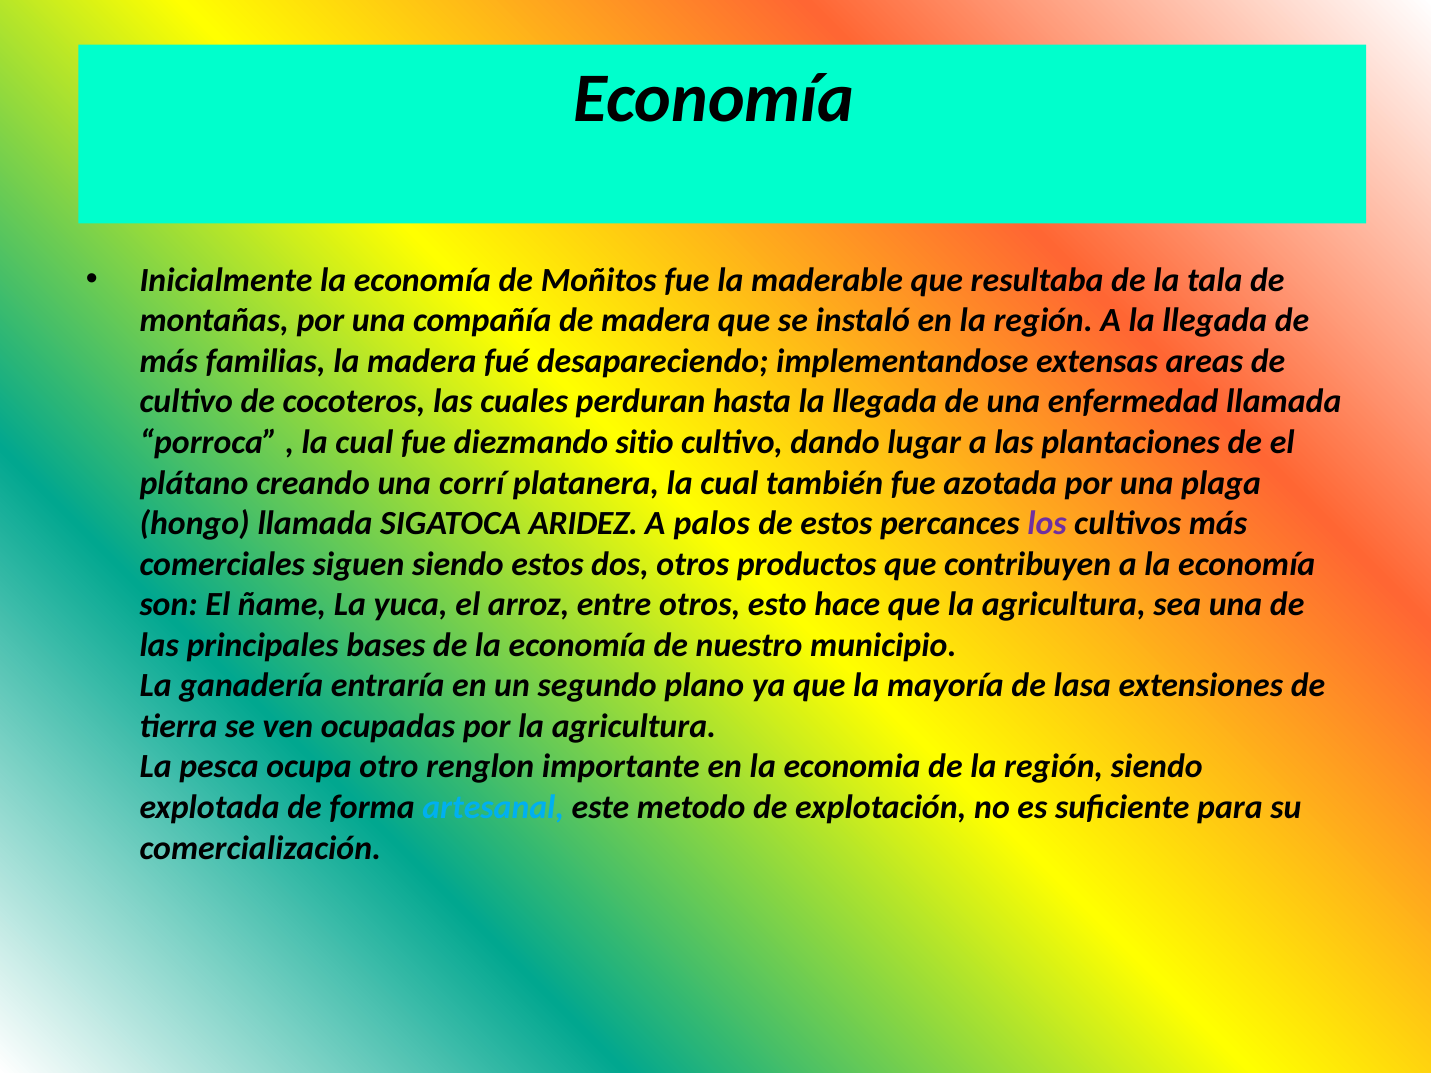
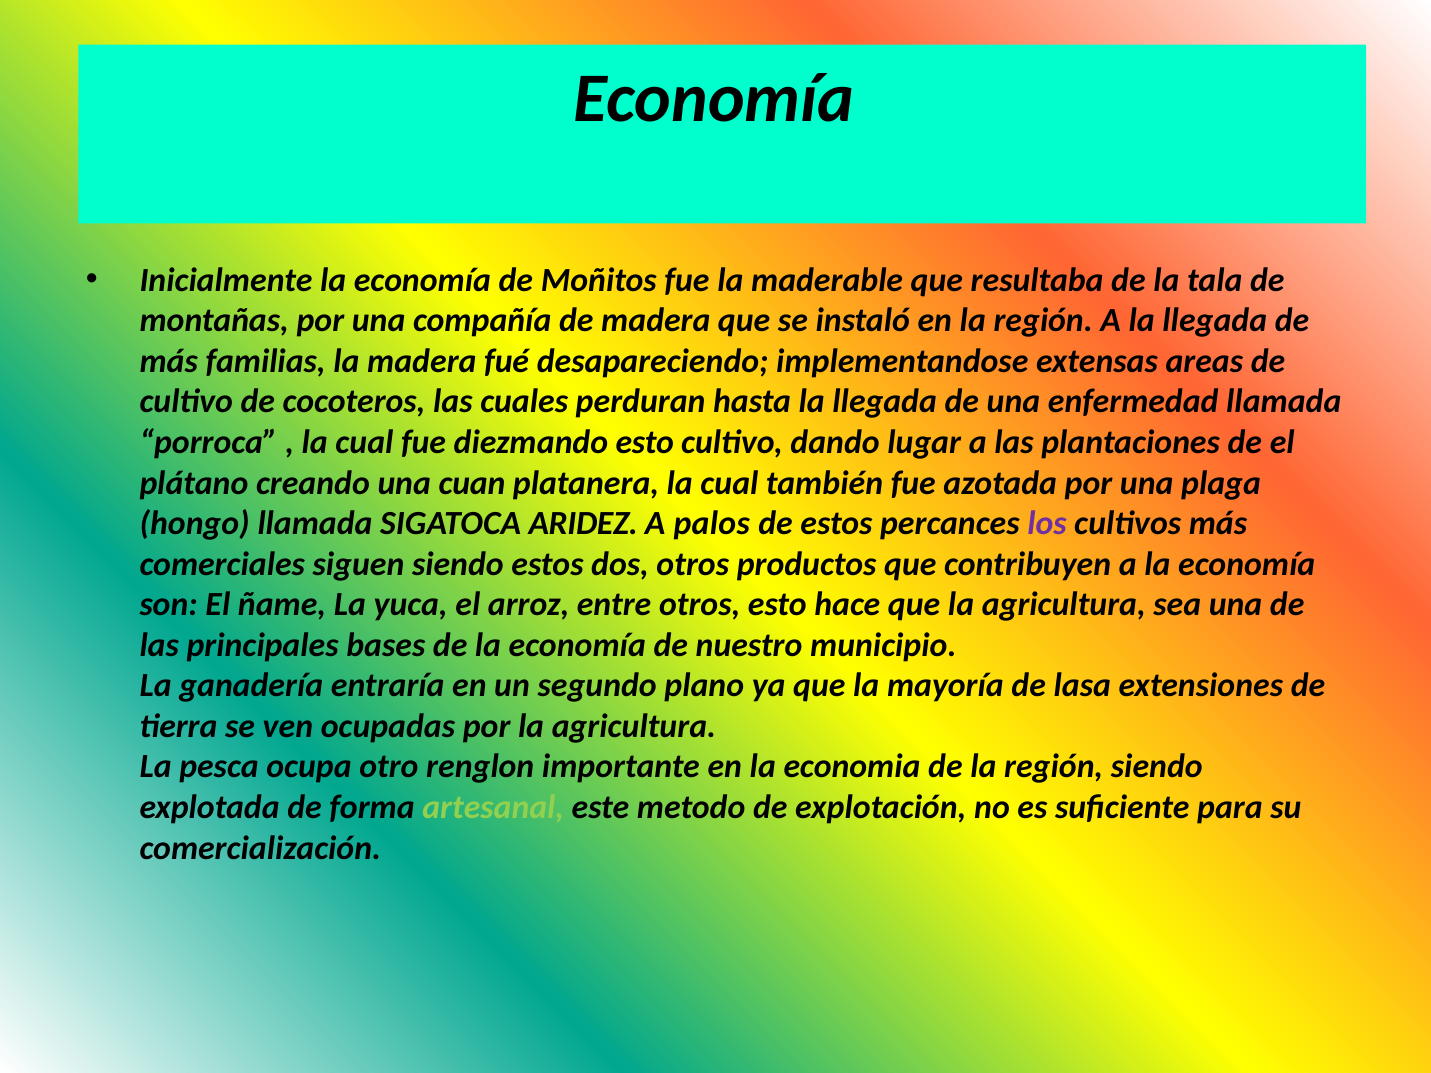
diezmando sitio: sitio -> esto
corrí: corrí -> cuan
artesanal colour: light blue -> light green
